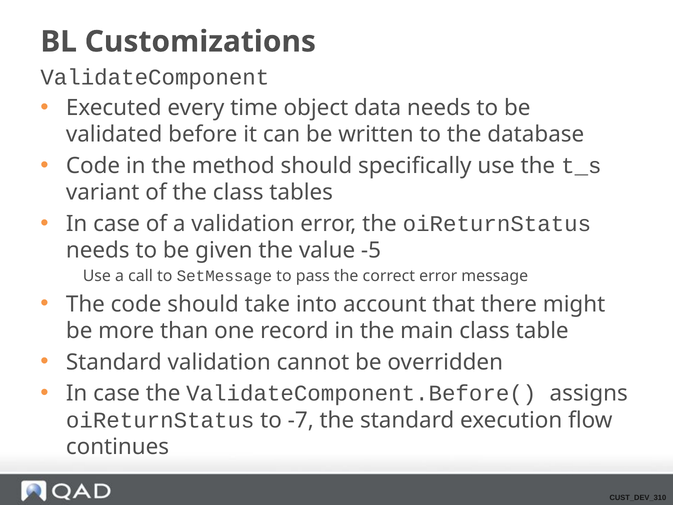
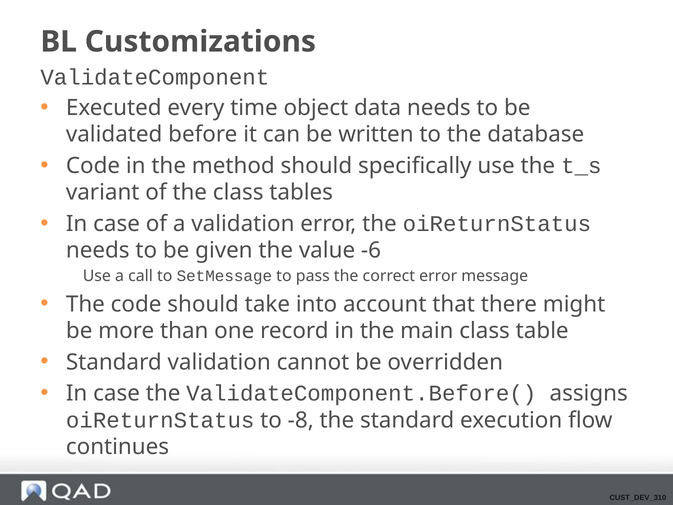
-5: -5 -> -6
-7: -7 -> -8
